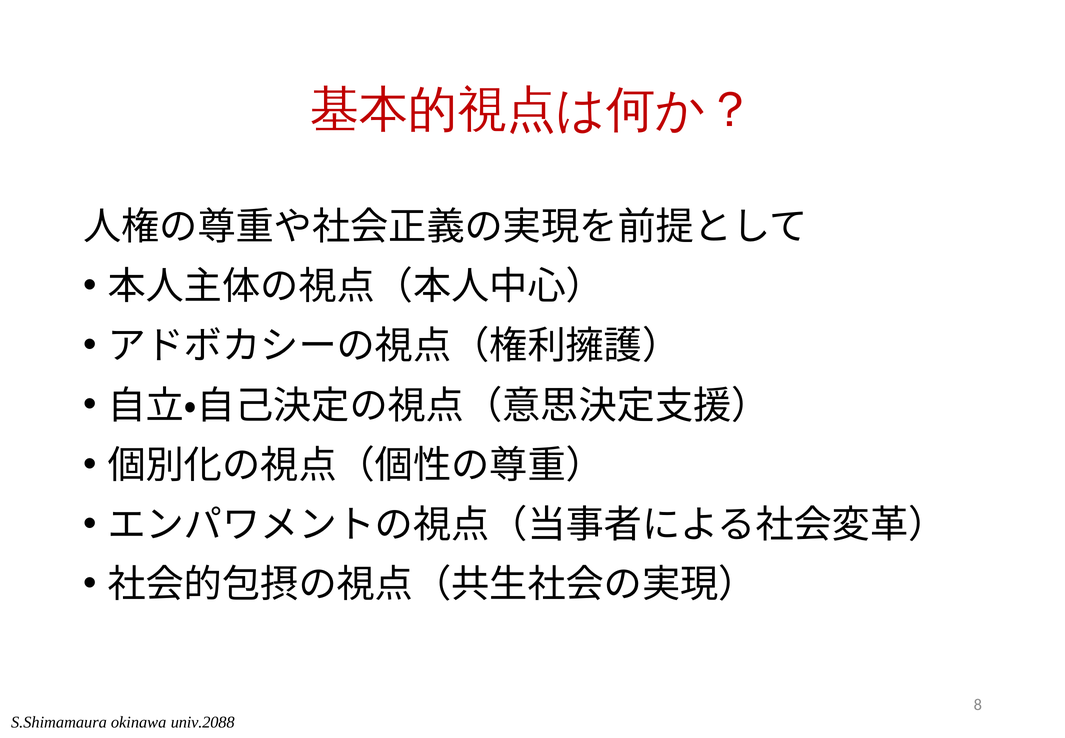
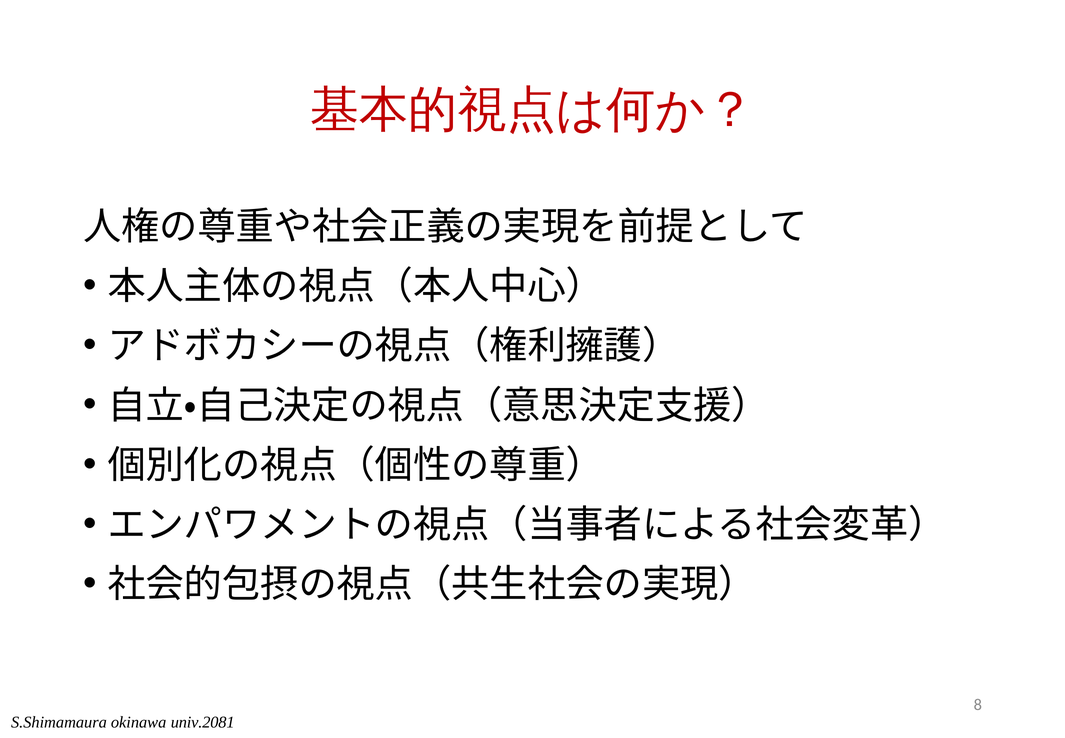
univ.2088: univ.2088 -> univ.2081
